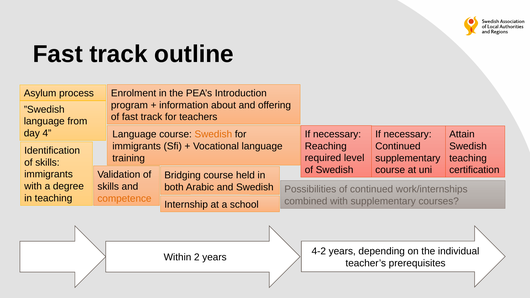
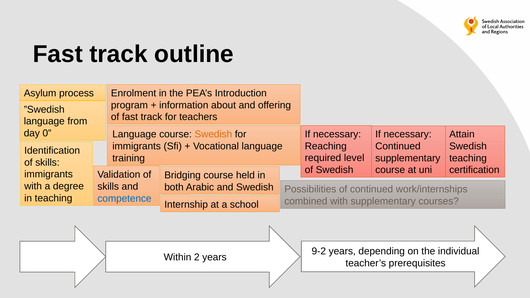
4: 4 -> 0
competence colour: orange -> blue
4-2: 4-2 -> 9-2
